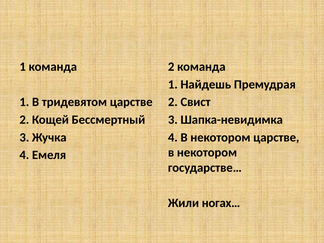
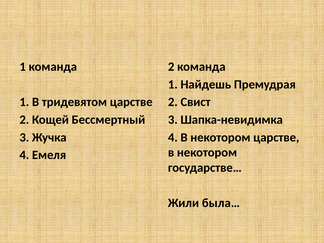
ногах…: ногах… -> была…
